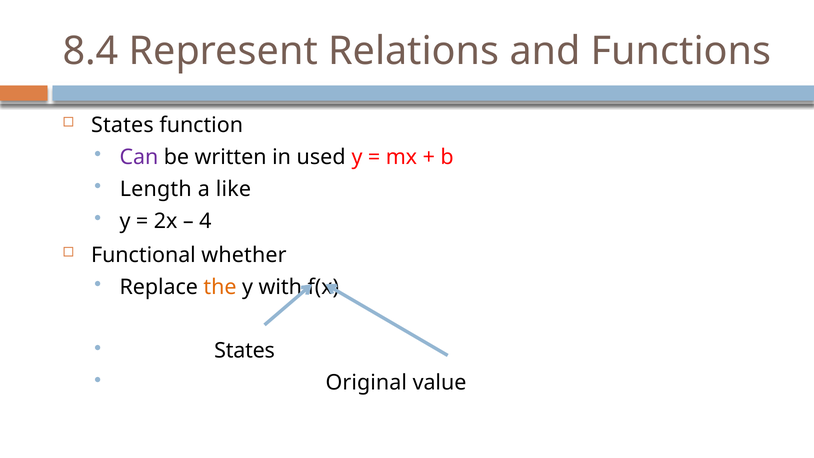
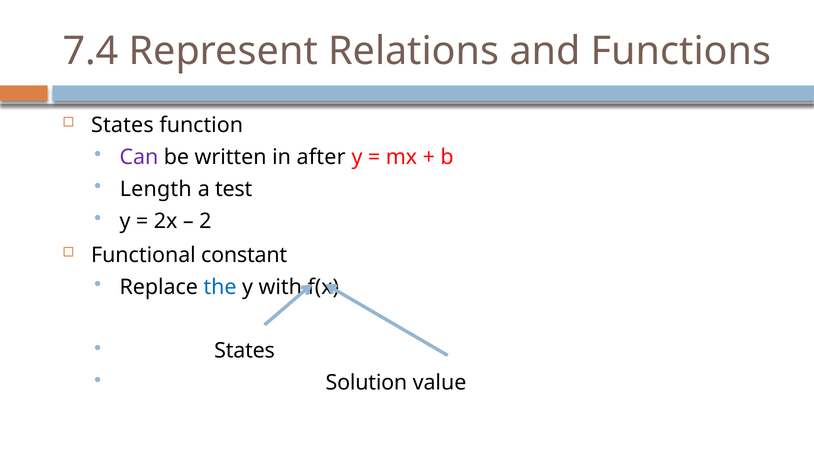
8.4: 8.4 -> 7.4
used: used -> after
like: like -> test
4: 4 -> 2
whether: whether -> constant
the colour: orange -> blue
Original: Original -> Solution
